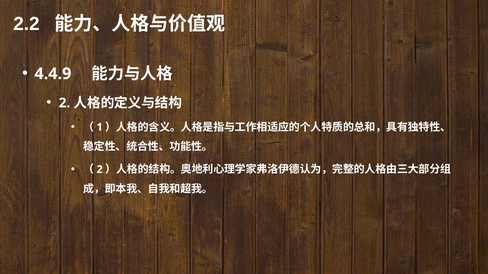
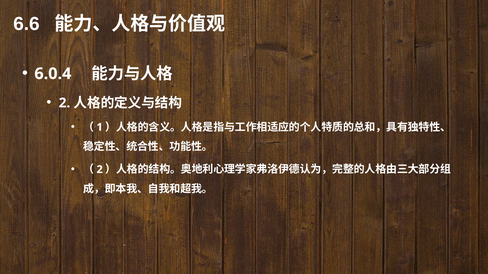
2.2: 2.2 -> 6.6
4.4.9: 4.4.9 -> 6.0.4
